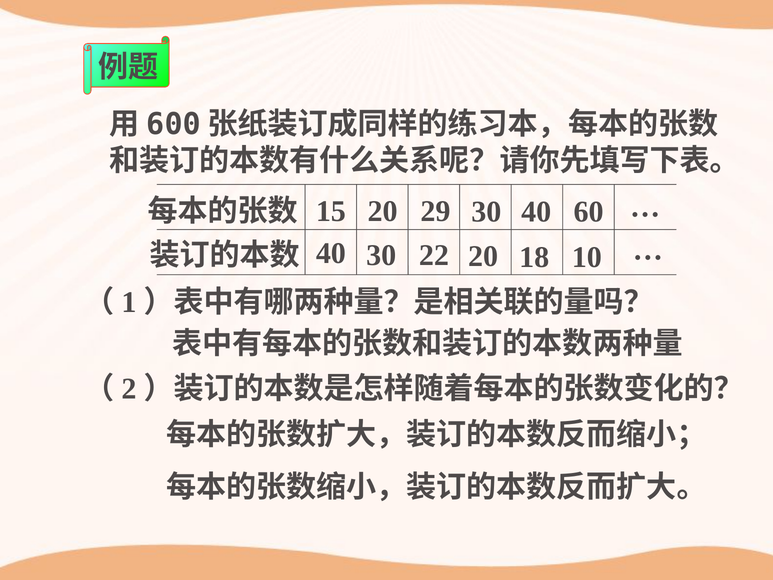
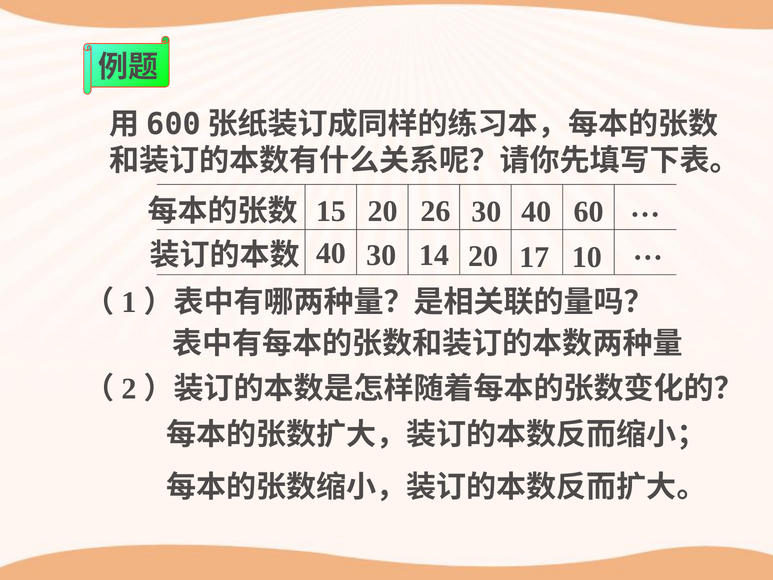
29: 29 -> 26
22: 22 -> 14
18: 18 -> 17
